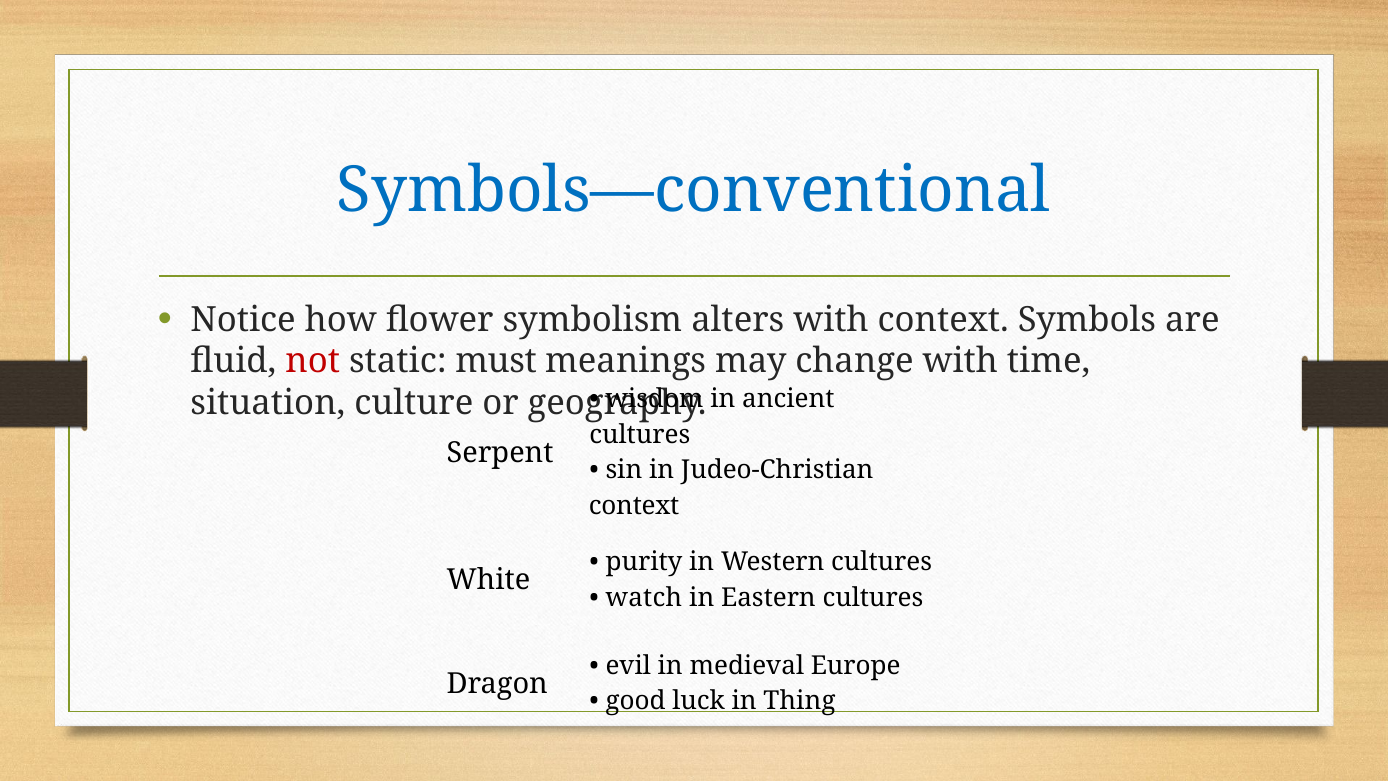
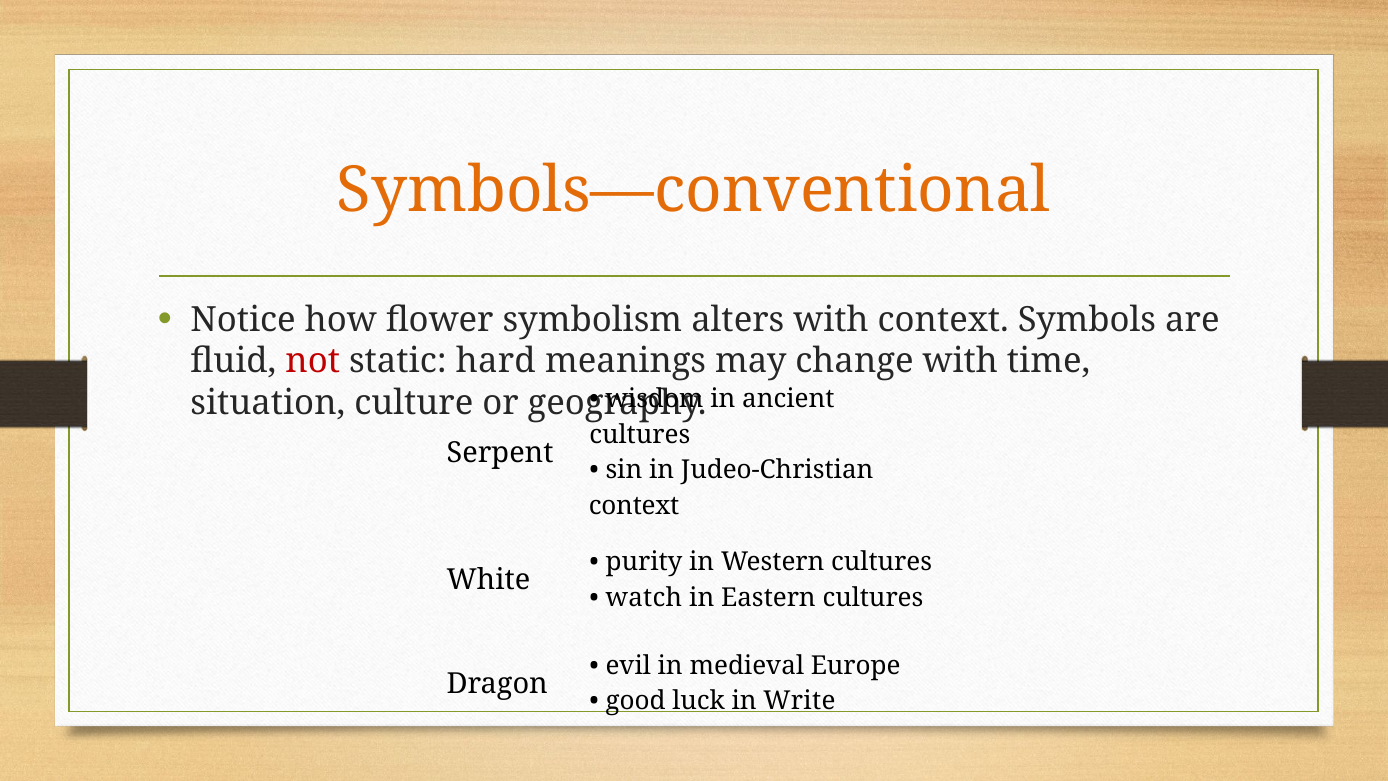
Symbols—conventional colour: blue -> orange
must: must -> hard
Thing: Thing -> Write
